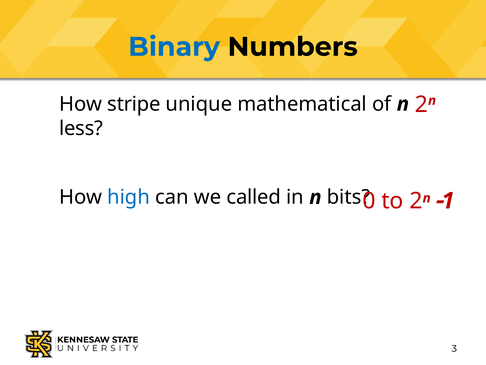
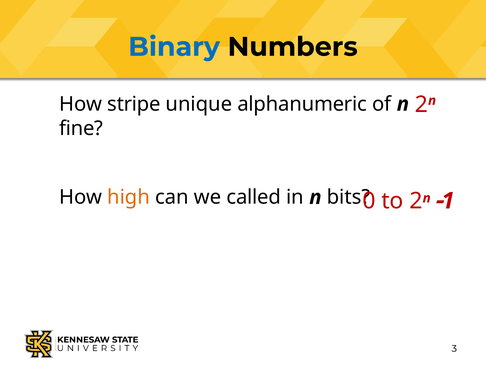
mathematical: mathematical -> alphanumeric
less: less -> fine
high colour: blue -> orange
